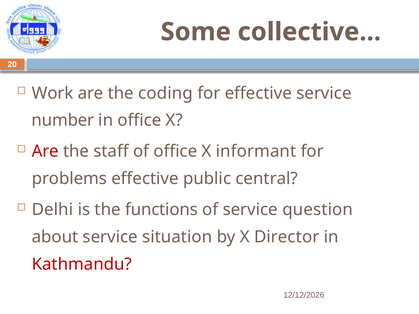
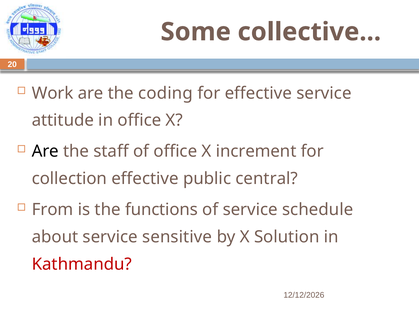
number: number -> attitude
Are at (45, 152) colour: red -> black
informant: informant -> increment
problems: problems -> collection
Delhi: Delhi -> From
question: question -> schedule
situation: situation -> sensitive
Director: Director -> Solution
